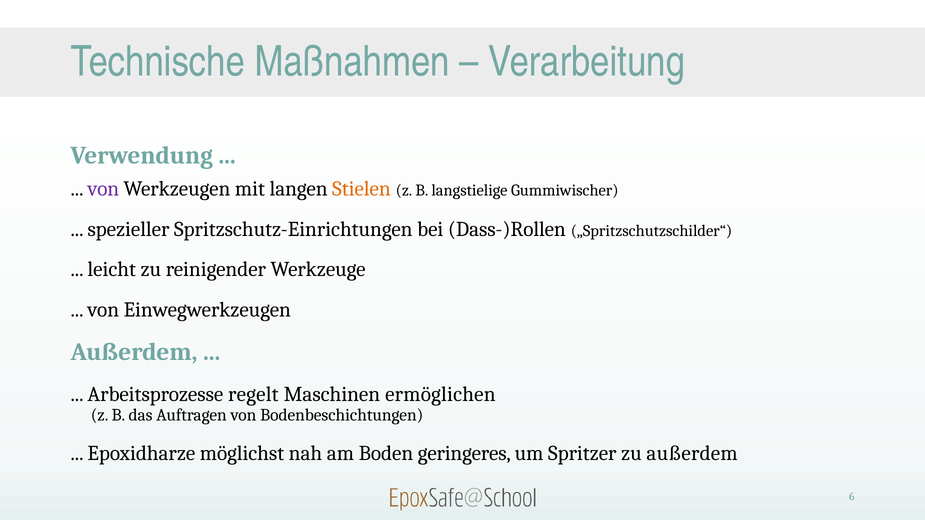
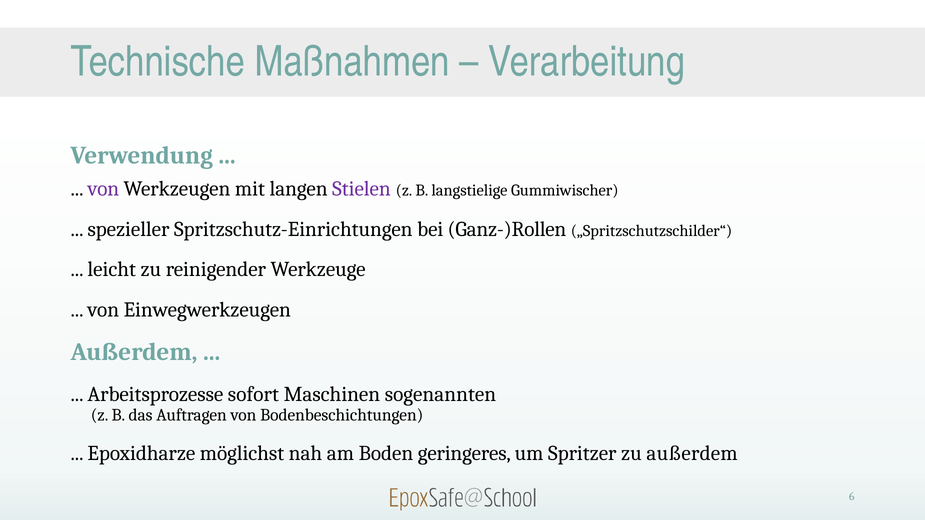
Stielen colour: orange -> purple
Dass-)Rollen: Dass-)Rollen -> Ganz-)Rollen
regelt: regelt -> sofort
ermöglichen: ermöglichen -> sogenannten
